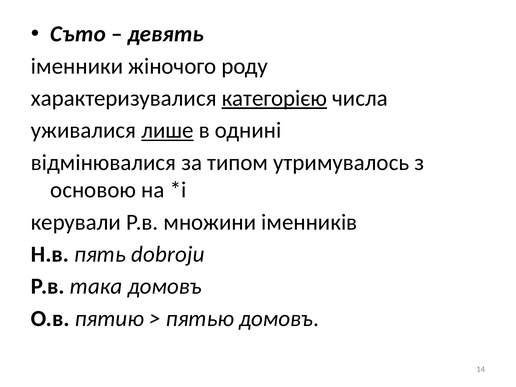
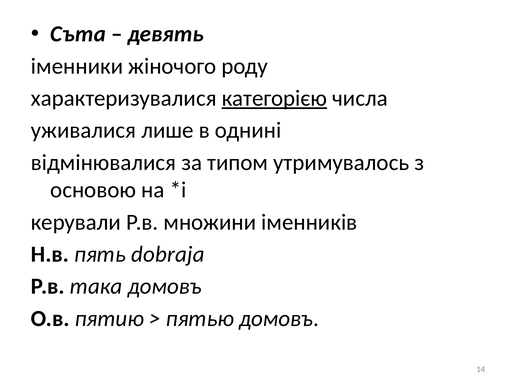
Съто: Съто -> Съта
лише underline: present -> none
dobroju: dobroju -> dobraja
